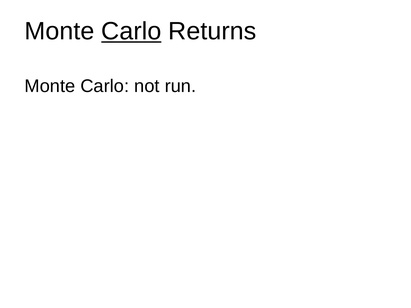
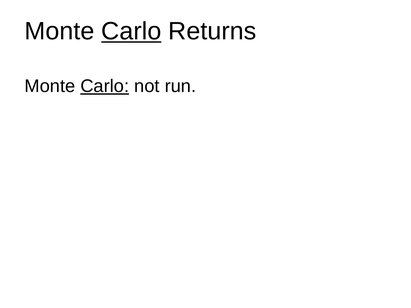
Carlo at (105, 86) underline: none -> present
